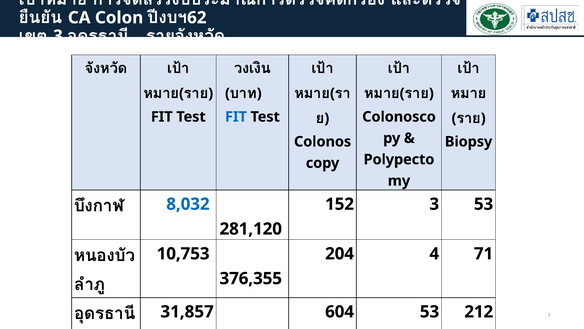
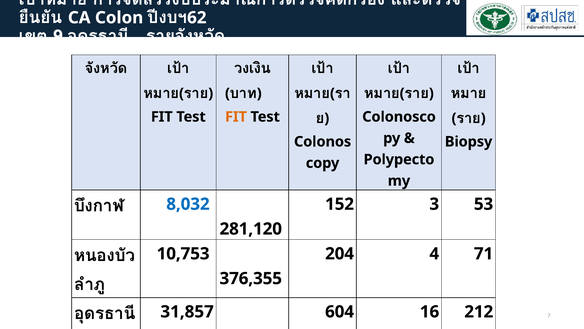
3 at (58, 36): 3 -> 9
FIT at (236, 117) colour: blue -> orange
604 53: 53 -> 16
